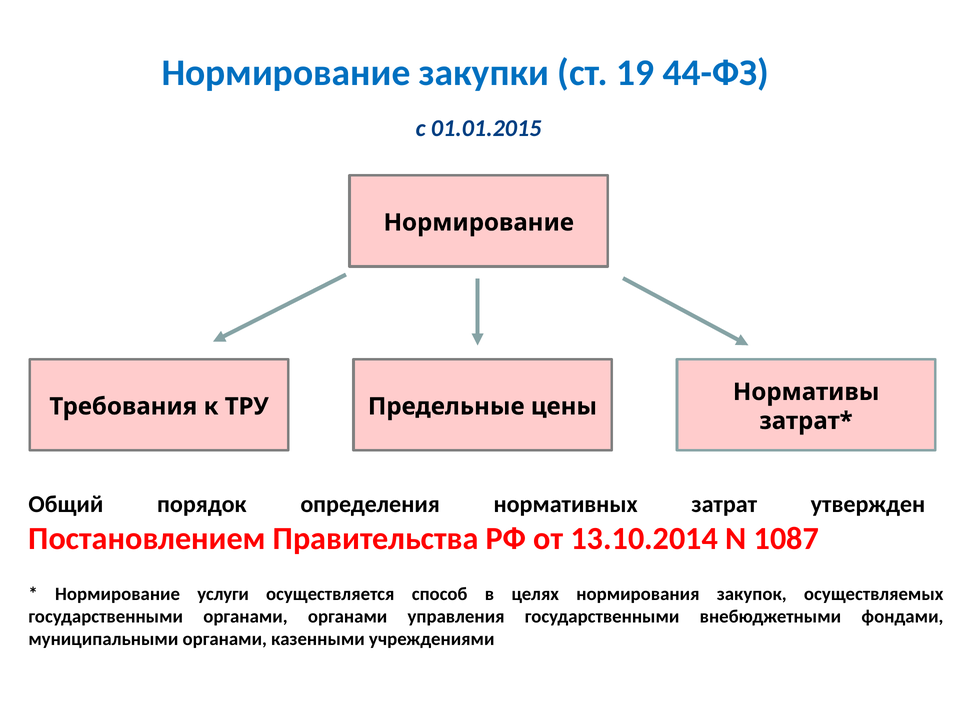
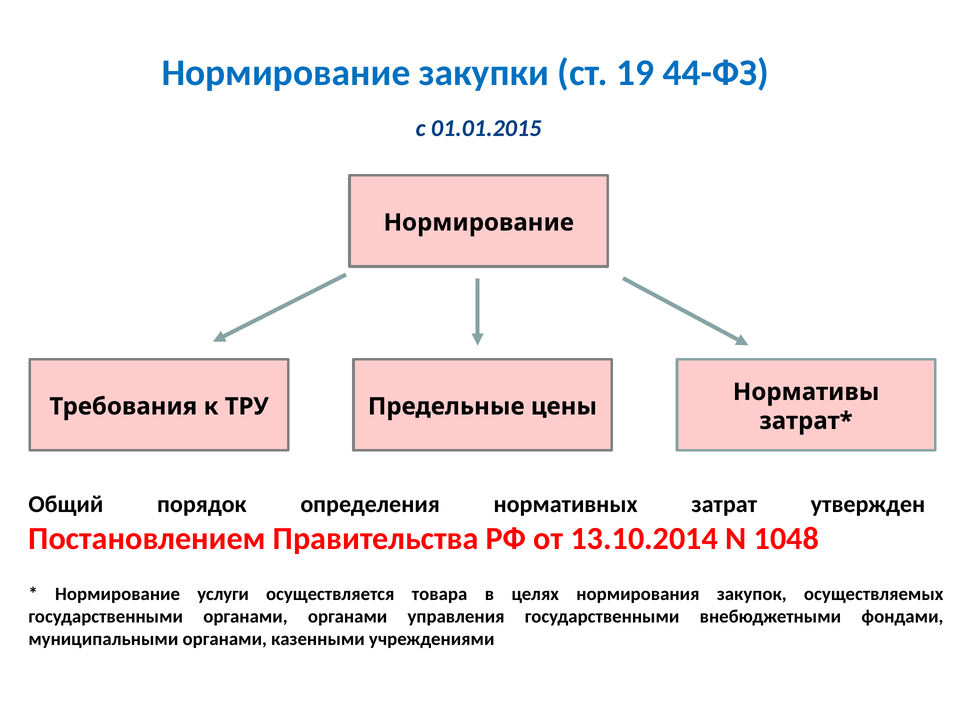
1087: 1087 -> 1048
способ: способ -> товара
